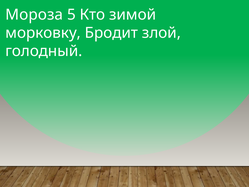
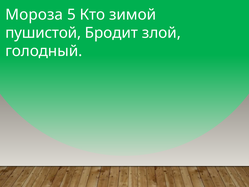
морковку: морковку -> пушистой
